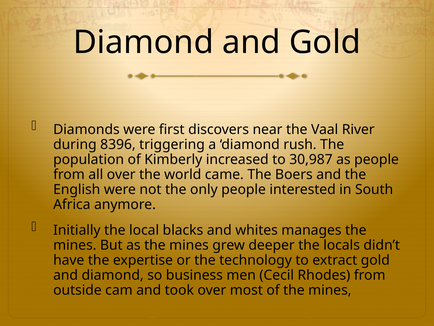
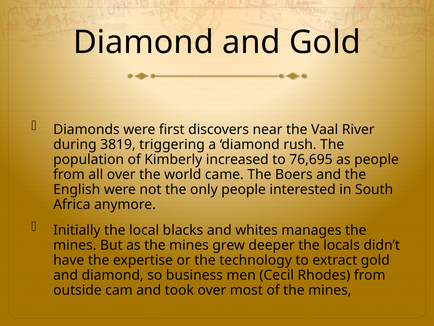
8396: 8396 -> 3819
30,987: 30,987 -> 76,695
